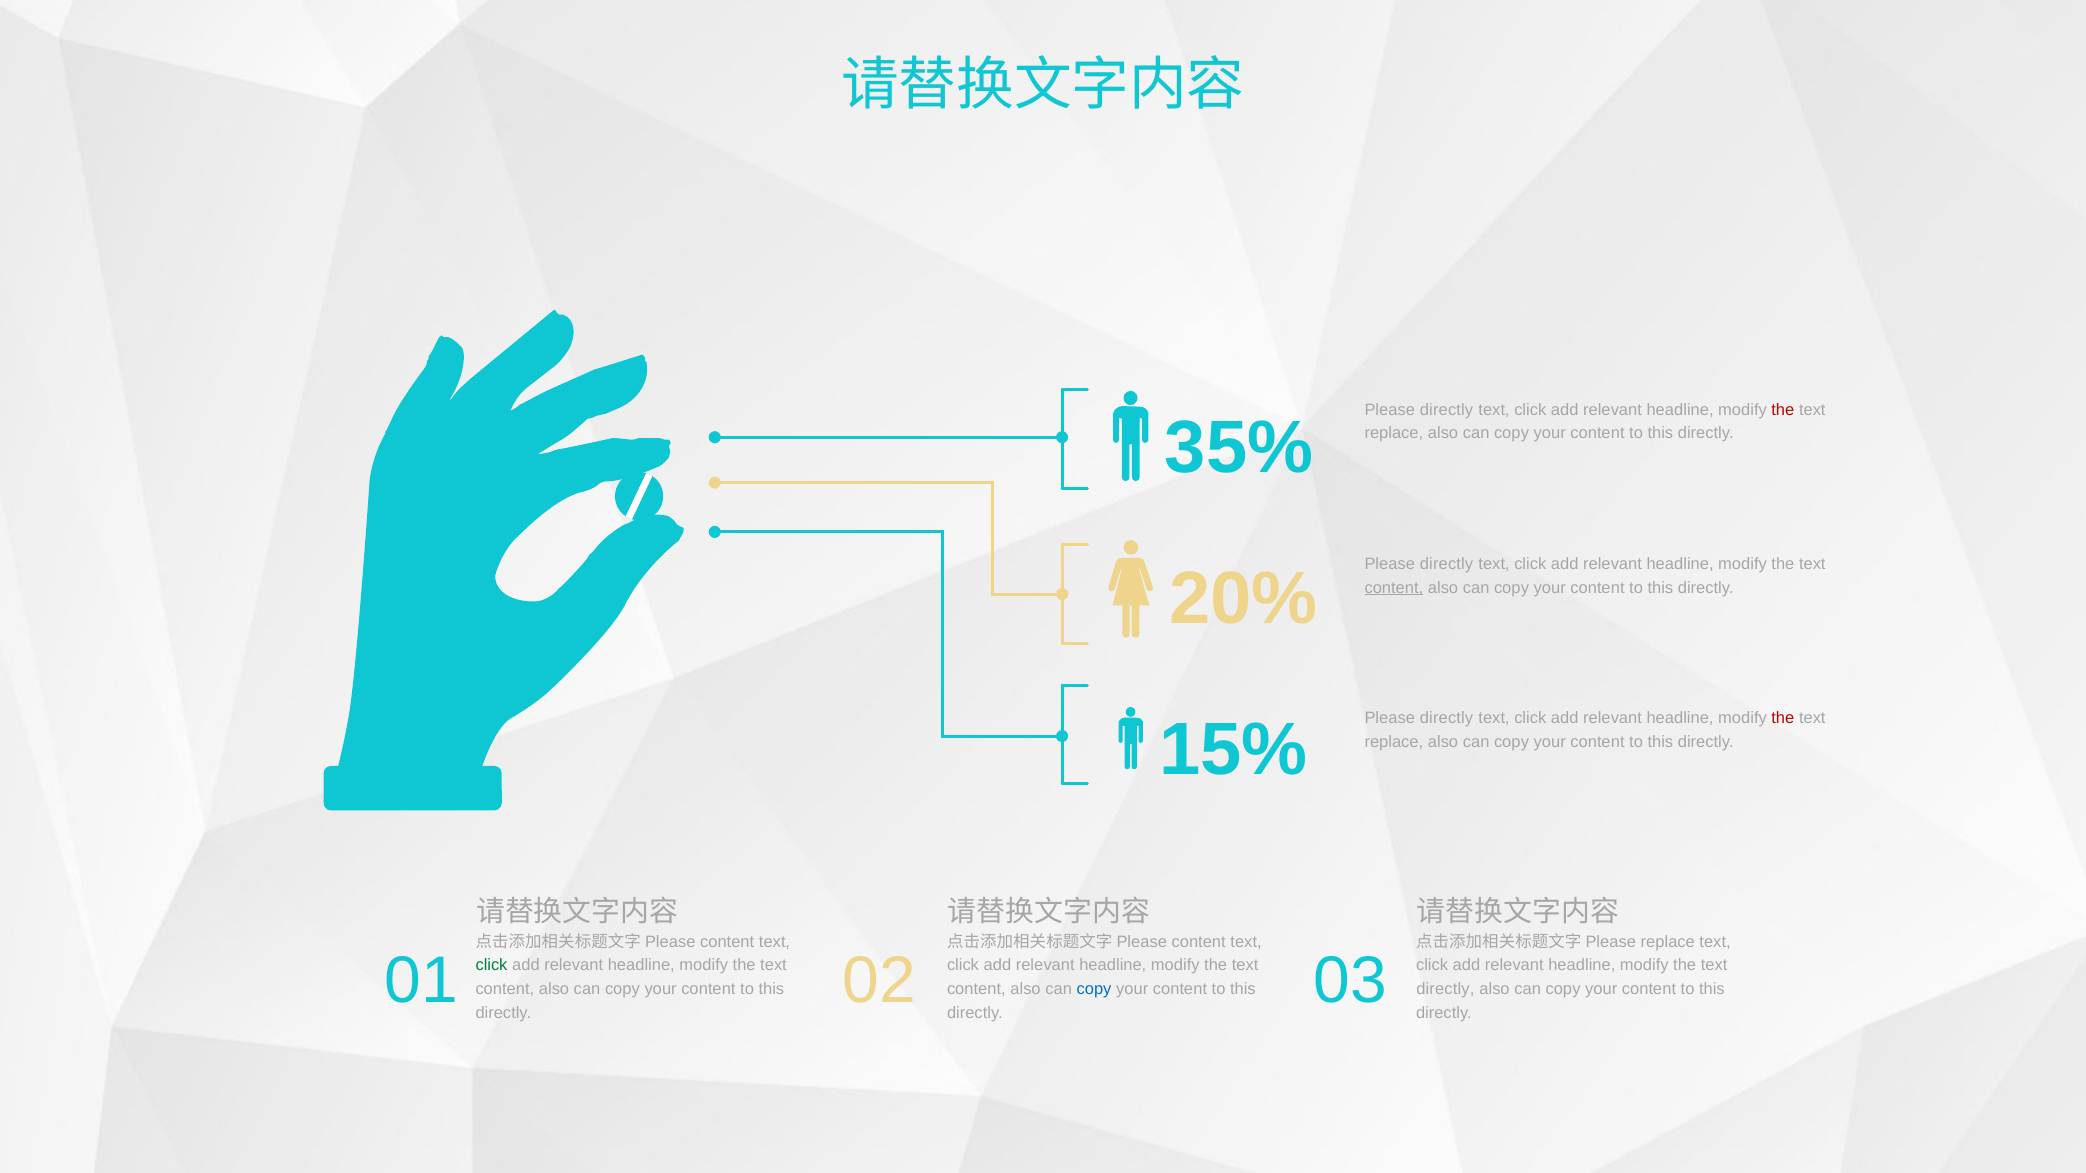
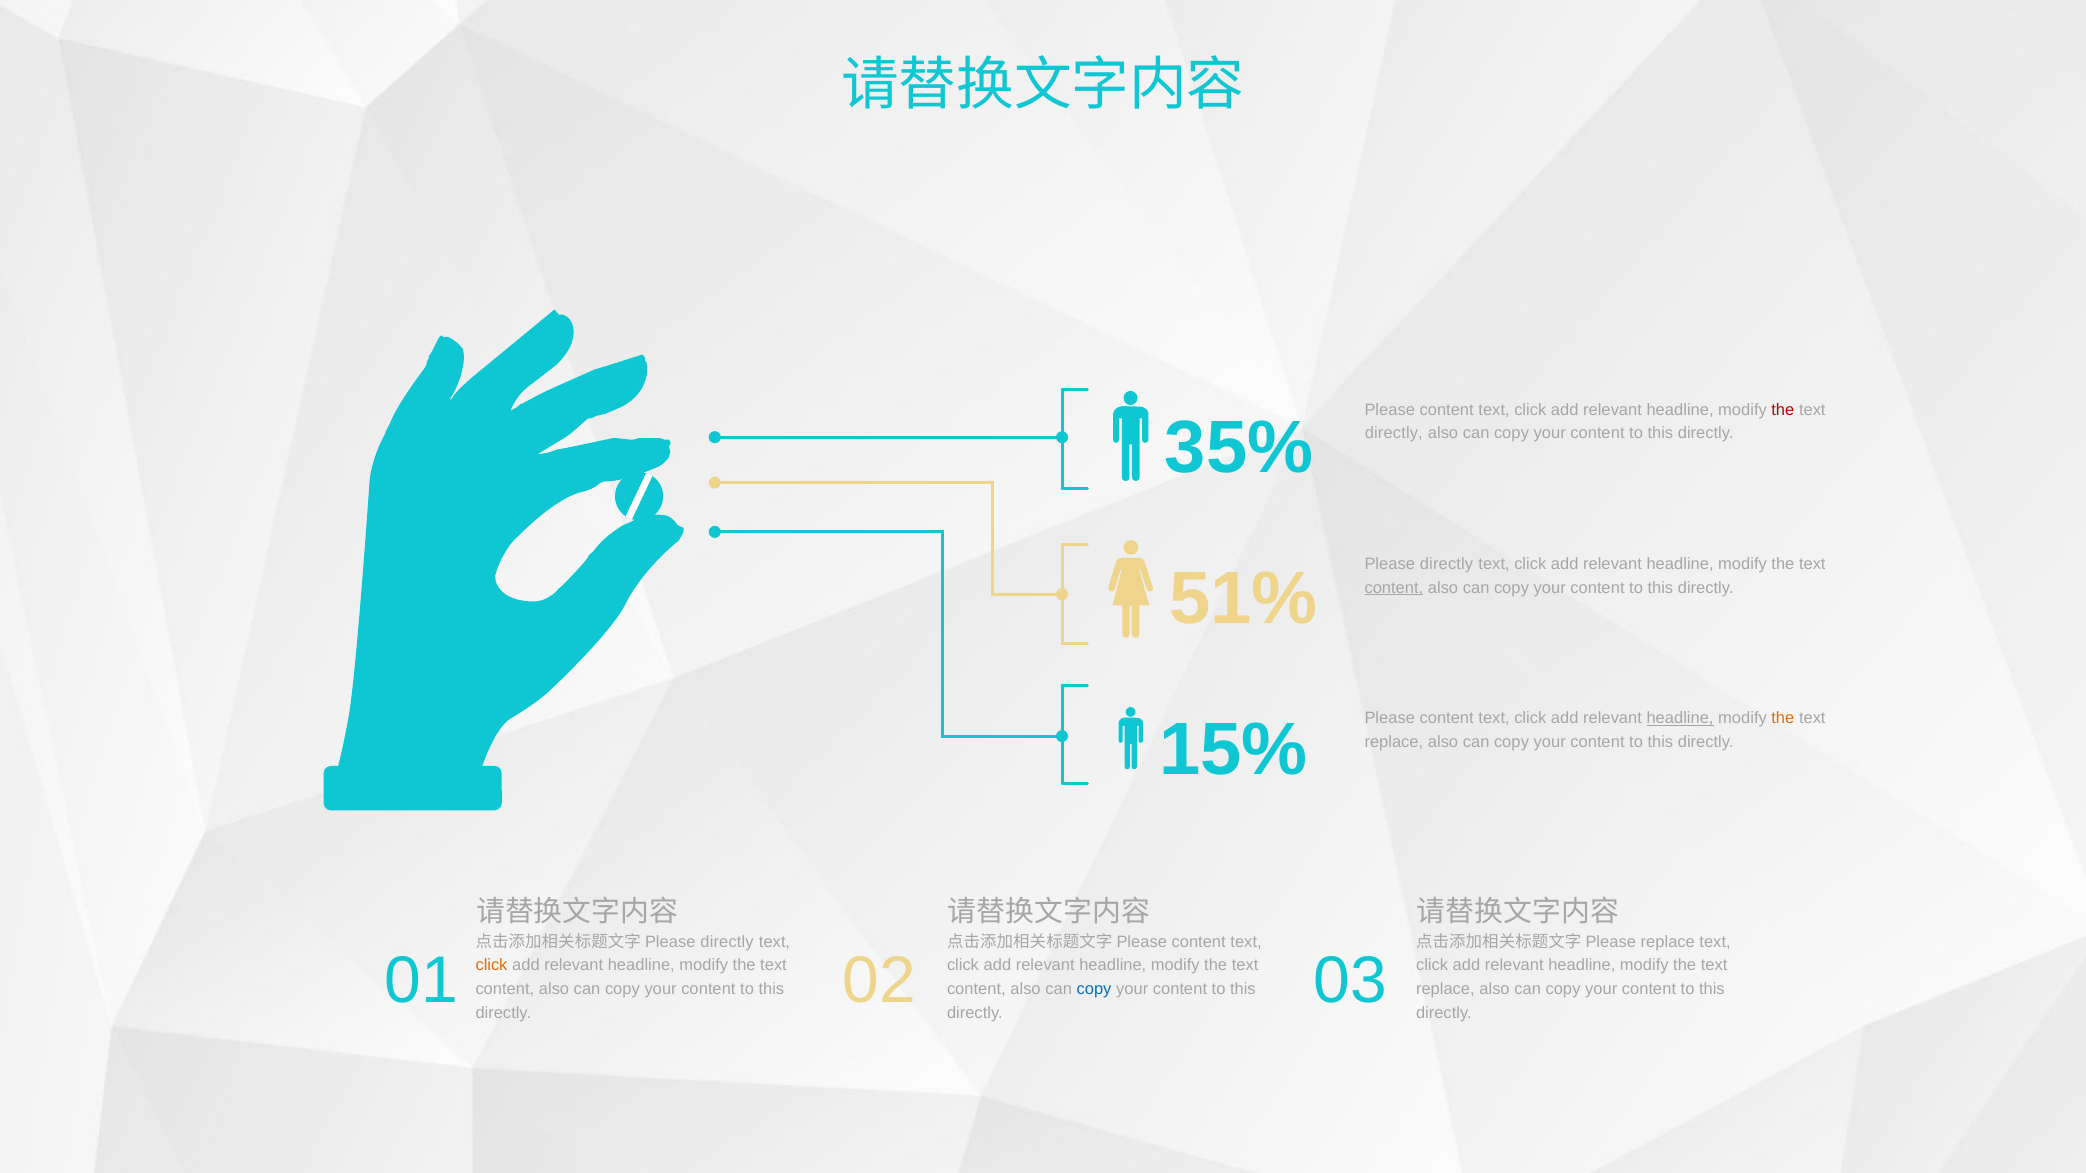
directly at (1447, 410): directly -> content
replace at (1394, 434): replace -> directly
20%: 20% -> 51%
directly at (1447, 718): directly -> content
headline at (1680, 718) underline: none -> present
the at (1783, 718) colour: red -> orange
content at (727, 942): content -> directly
click at (492, 966) colour: green -> orange
directly at (1445, 989): directly -> replace
